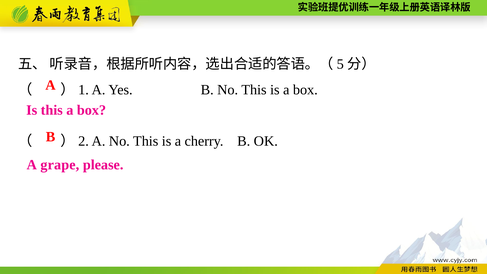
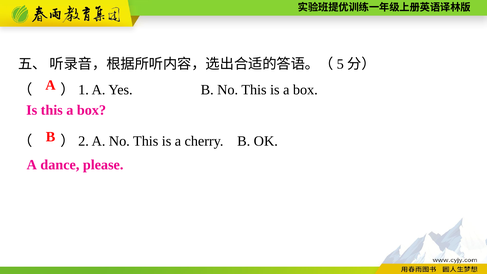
grape: grape -> dance
